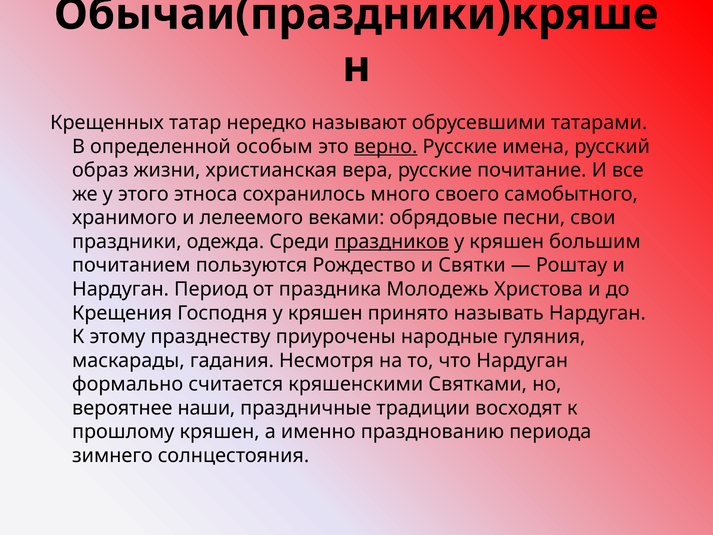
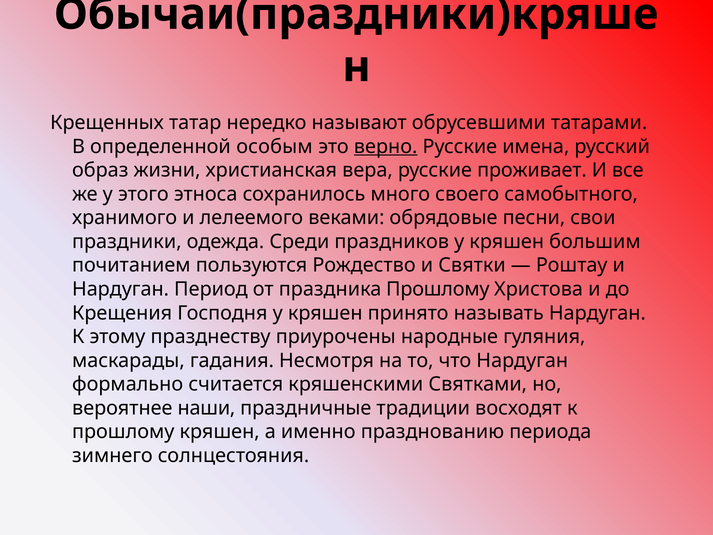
почитание: почитание -> проживает
праздников underline: present -> none
праздника Молодежь: Молодежь -> Прошлому
